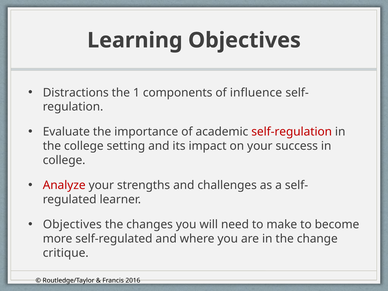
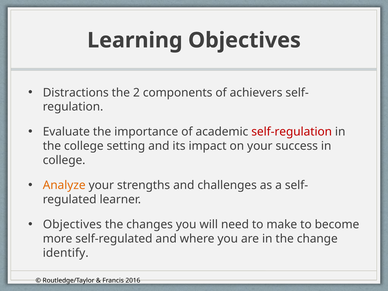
1: 1 -> 2
influence: influence -> achievers
Analyze colour: red -> orange
critique: critique -> identify
